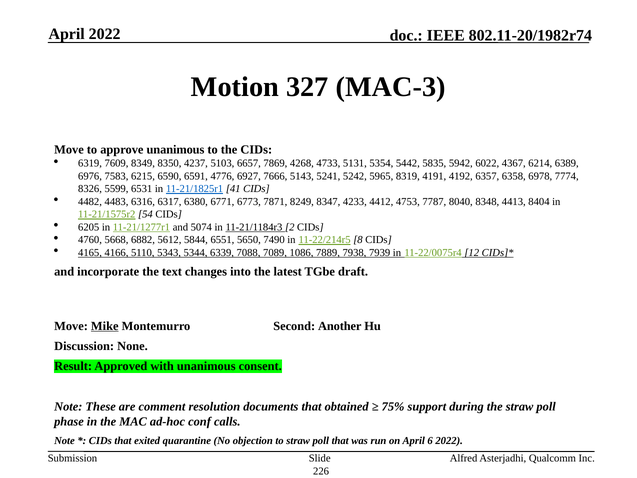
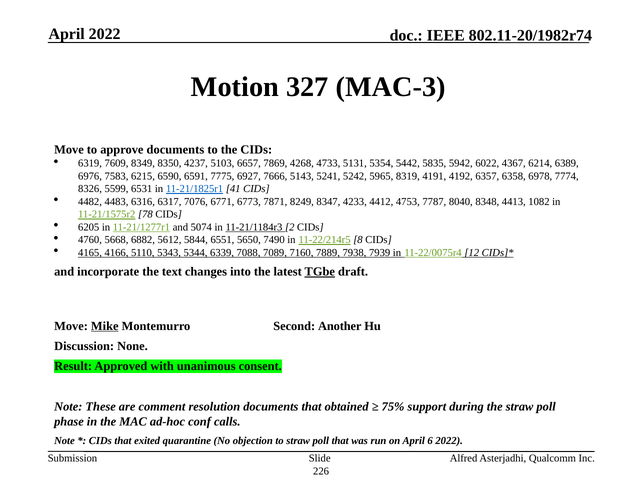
approve unanimous: unanimous -> documents
4776: 4776 -> 7775
6380: 6380 -> 7076
8404: 8404 -> 1082
54: 54 -> 78
1086: 1086 -> 7160
TGbe underline: none -> present
